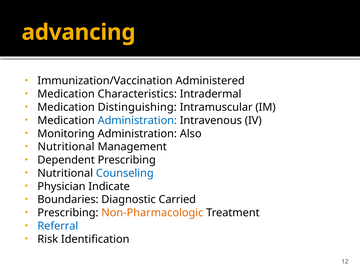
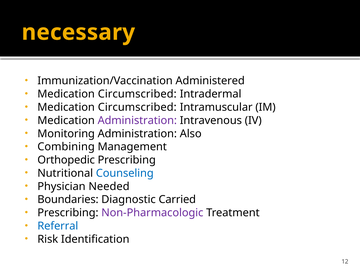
advancing: advancing -> necessary
Characteristics at (137, 94): Characteristics -> Circumscribed
Distinguishing at (137, 107): Distinguishing -> Circumscribed
Administration at (137, 120) colour: blue -> purple
Nutritional at (66, 147): Nutritional -> Combining
Dependent: Dependent -> Orthopedic
Indicate: Indicate -> Needed
Non-Pharmacologic colour: orange -> purple
